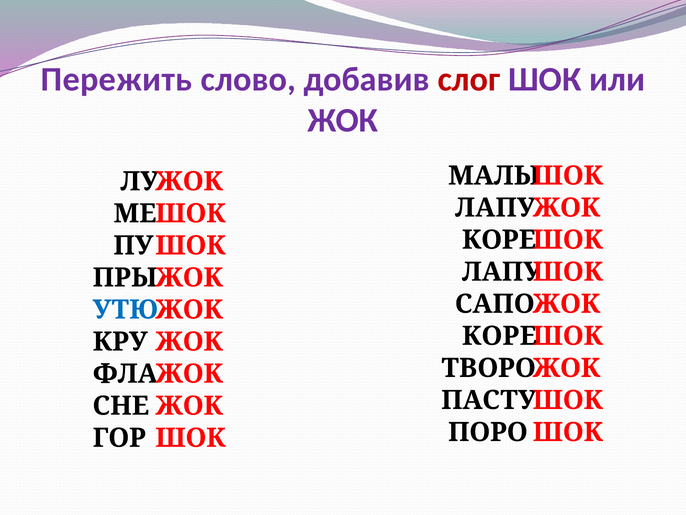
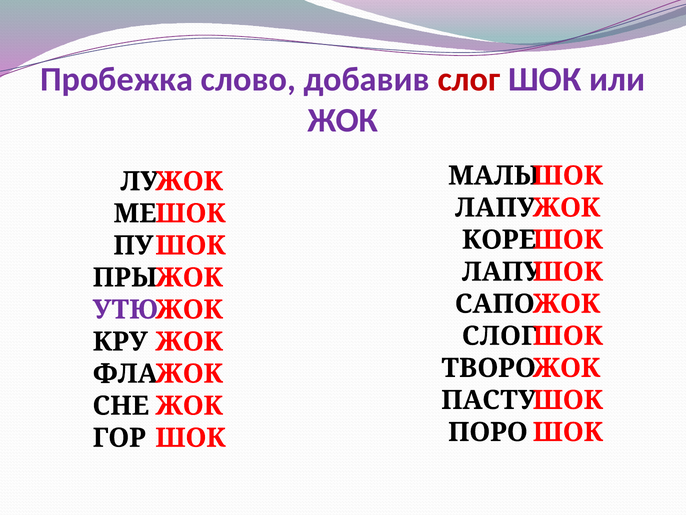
Пережить: Пережить -> Пробежка
УТЮ colour: blue -> purple
КОРЕ at (499, 336): КОРЕ -> СЛОГ
